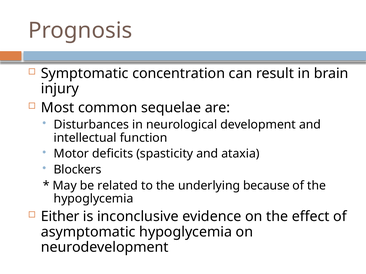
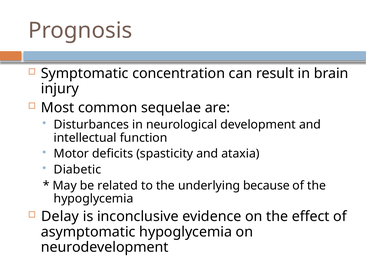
Blockers: Blockers -> Diabetic
Either: Either -> Delay
